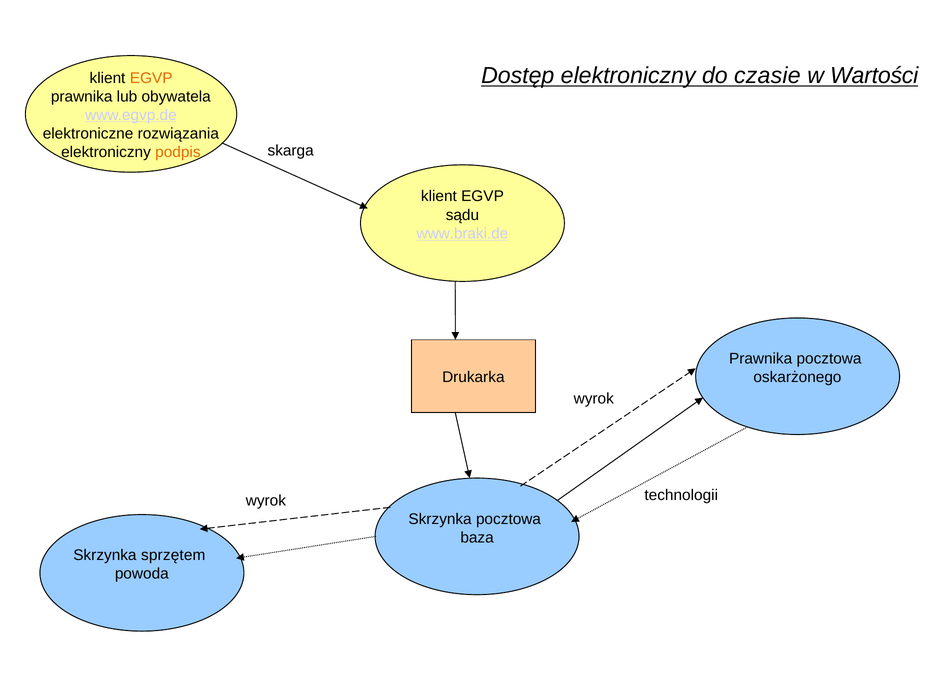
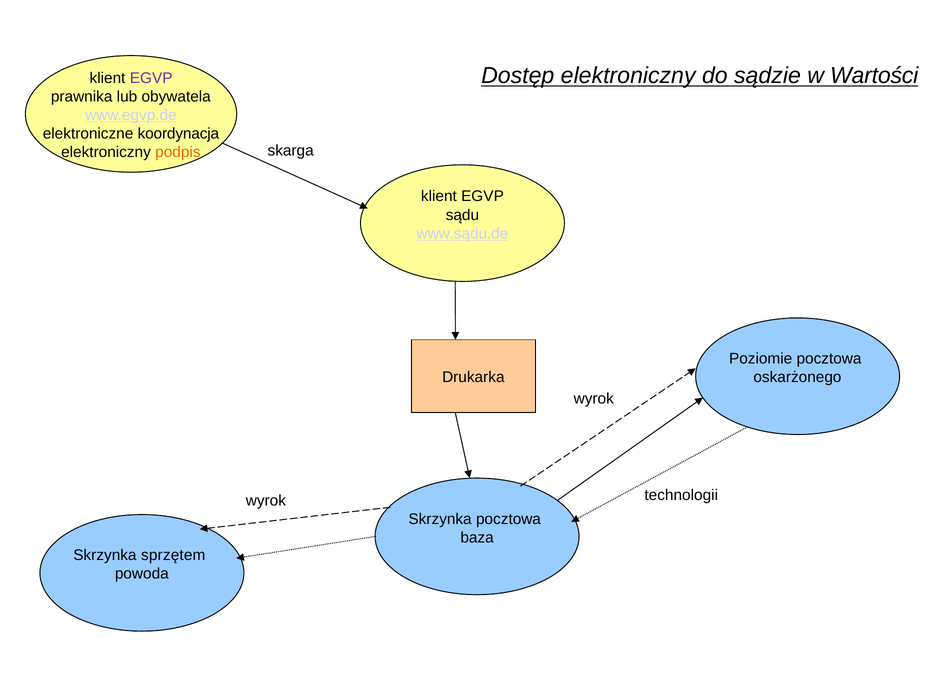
czasie: czasie -> sądzie
EGVP at (151, 78) colour: orange -> purple
rozwiązania: rozwiązania -> koordynacja
www.braki.de: www.braki.de -> www.sądu.de
Prawnika at (761, 359): Prawnika -> Poziomie
